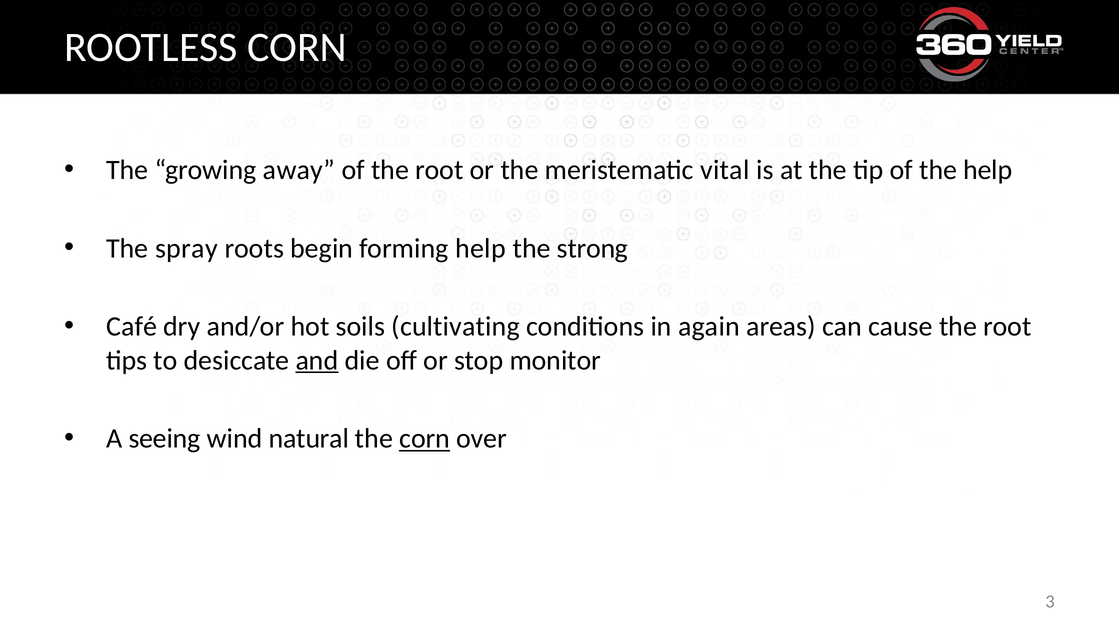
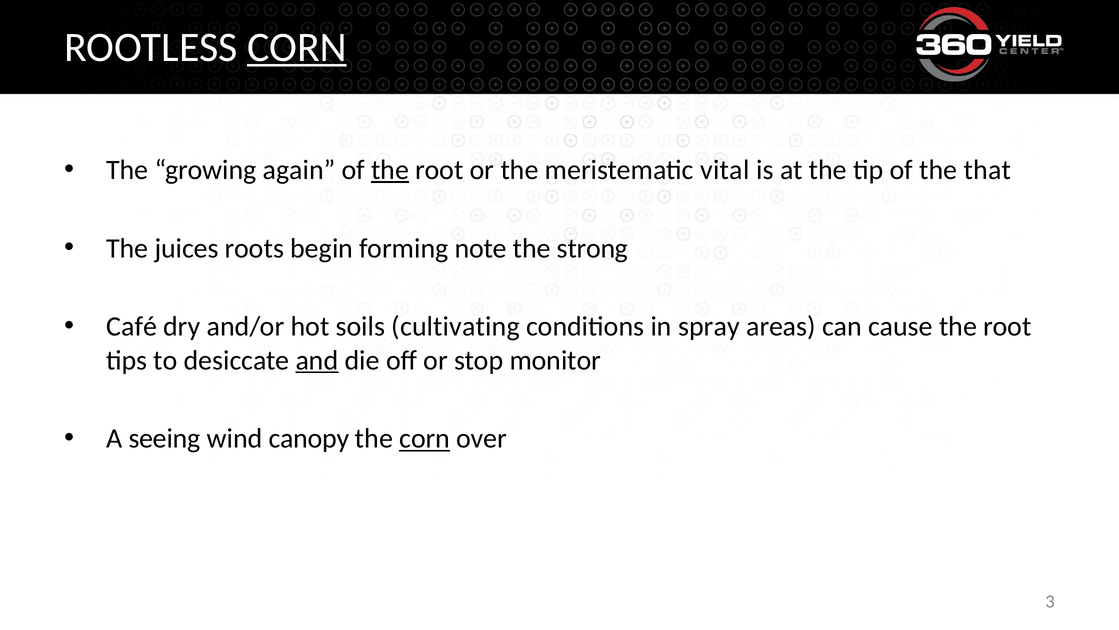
CORN at (297, 47) underline: none -> present
away: away -> again
the at (390, 170) underline: none -> present
the help: help -> that
spray: spray -> juices
forming help: help -> note
again: again -> spray
natural: natural -> canopy
